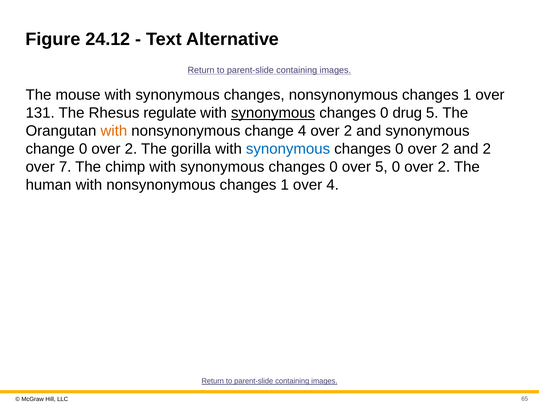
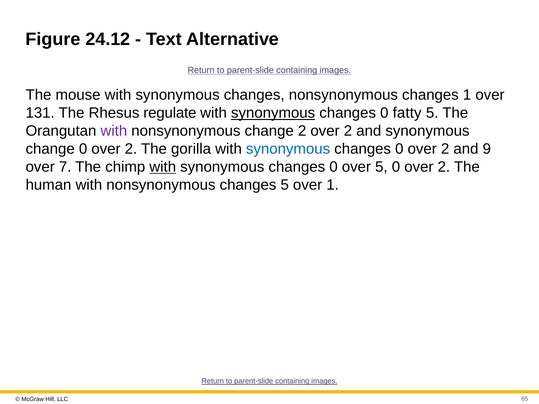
drug: drug -> fatty
with at (114, 131) colour: orange -> purple
change 4: 4 -> 2
and 2: 2 -> 9
with at (163, 167) underline: none -> present
with nonsynonymous changes 1: 1 -> 5
over 4: 4 -> 1
